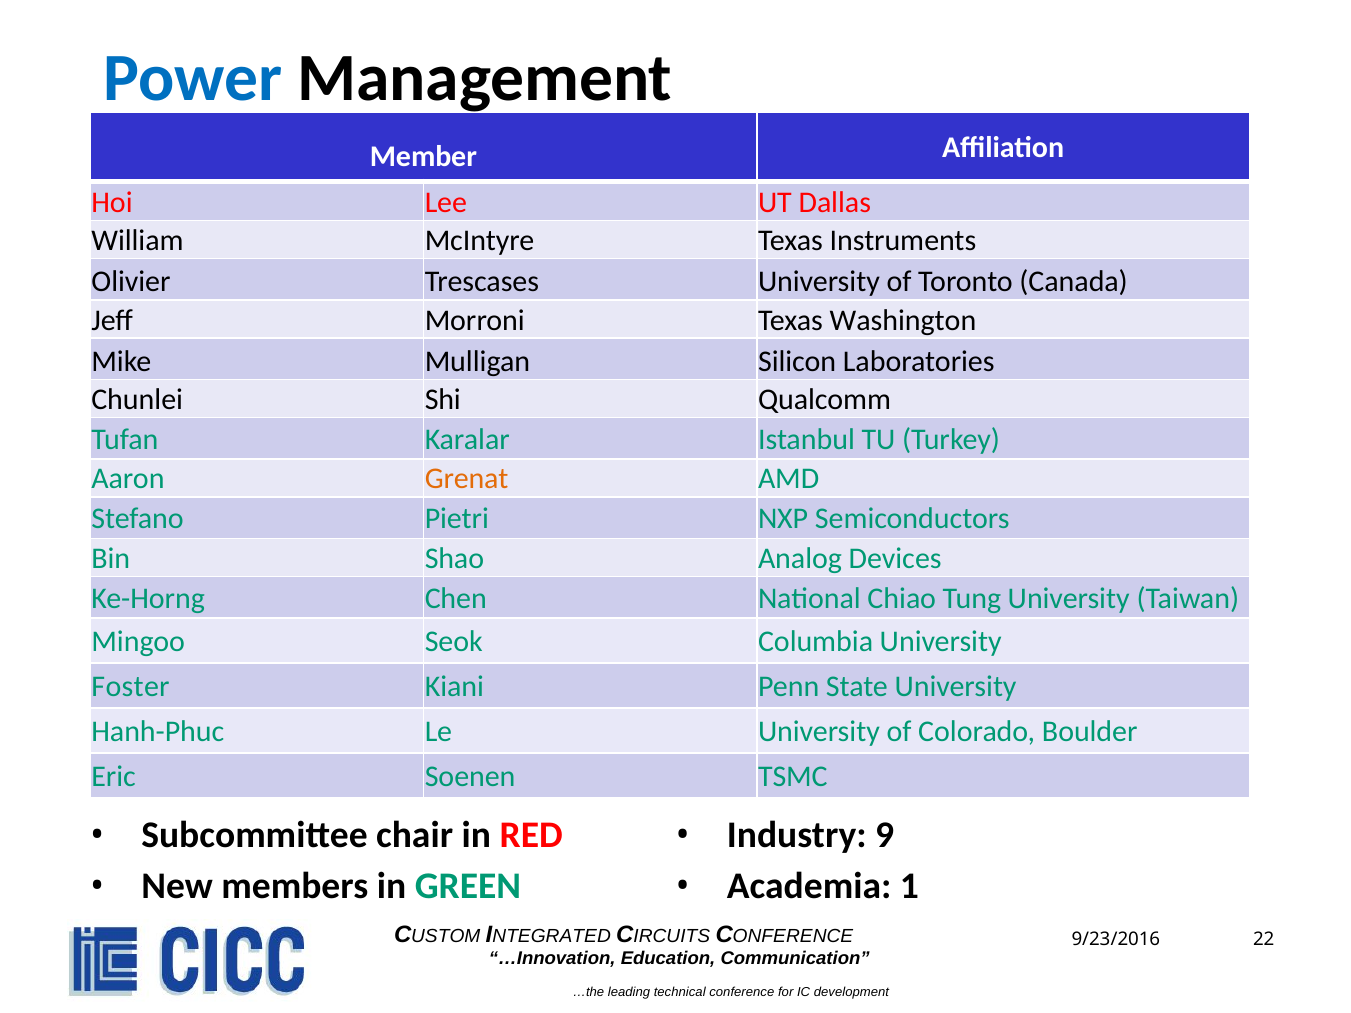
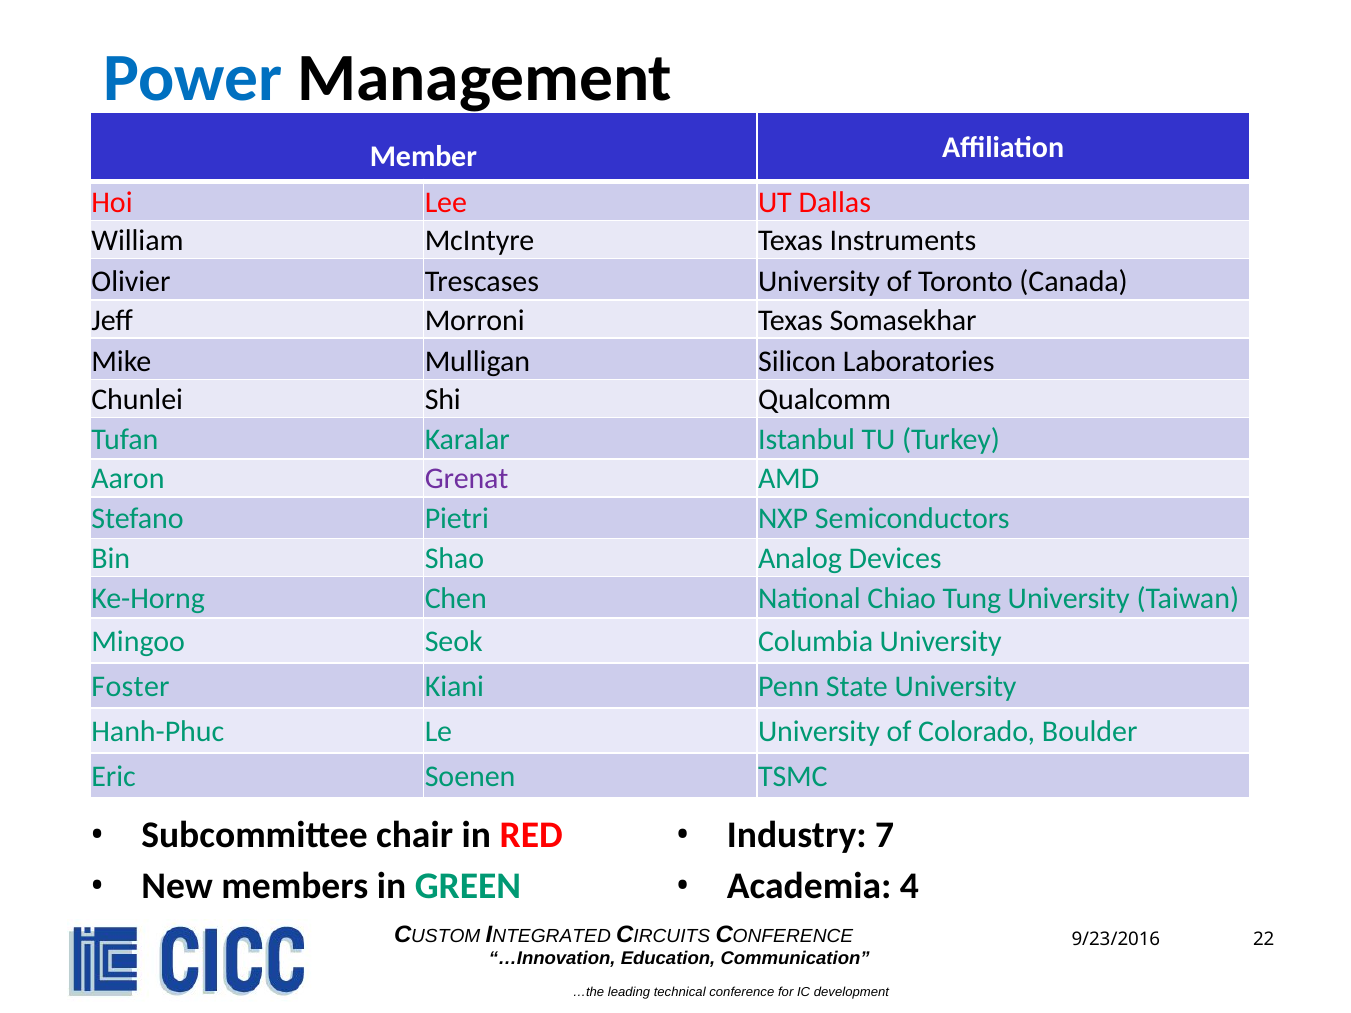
Washington: Washington -> Somasekhar
Grenat colour: orange -> purple
9: 9 -> 7
1: 1 -> 4
